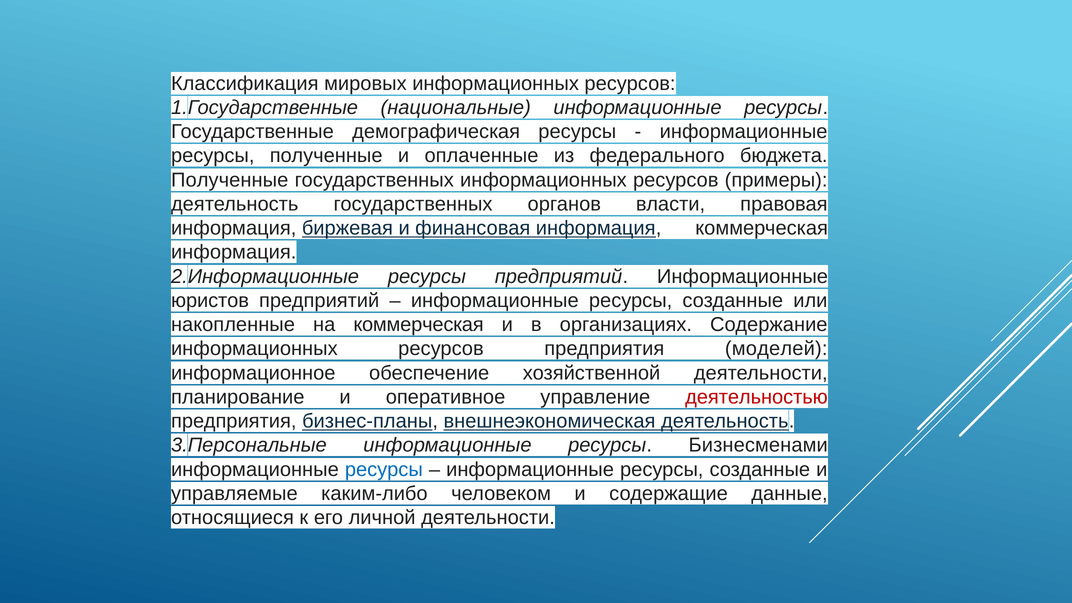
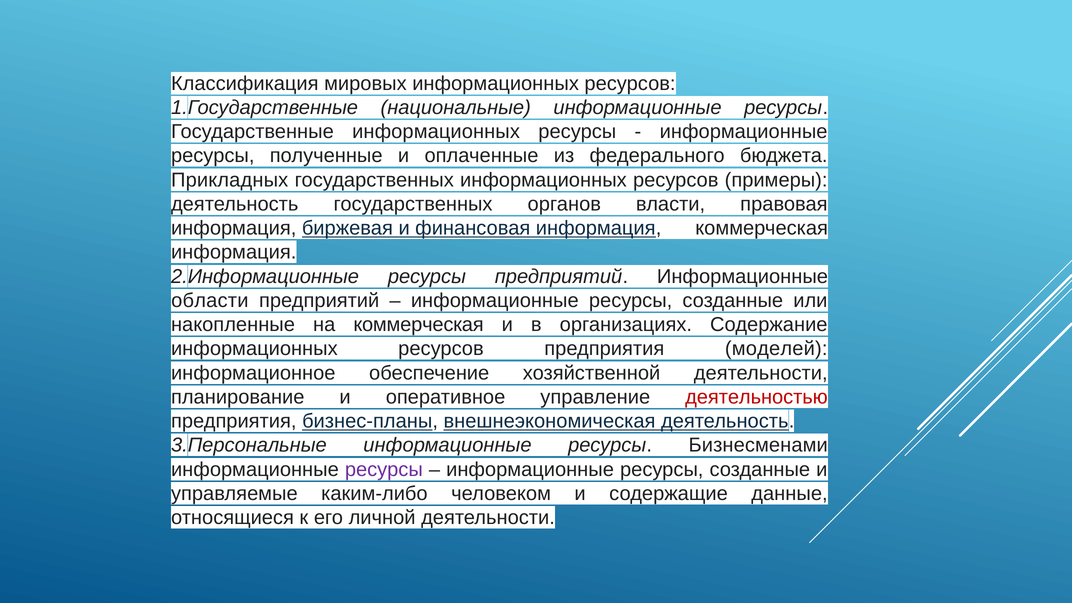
Государственные демографическая: демографическая -> информационных
Полученные at (230, 180): Полученные -> Прикладных
юристов: юристов -> области
ресурсы at (384, 469) colour: blue -> purple
